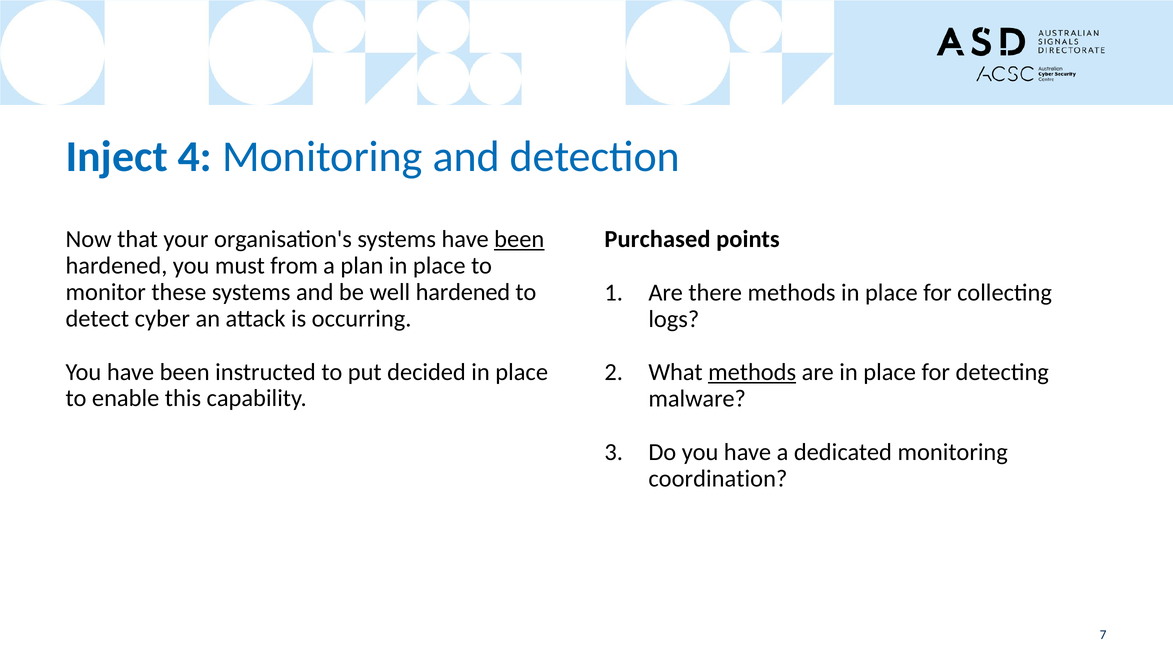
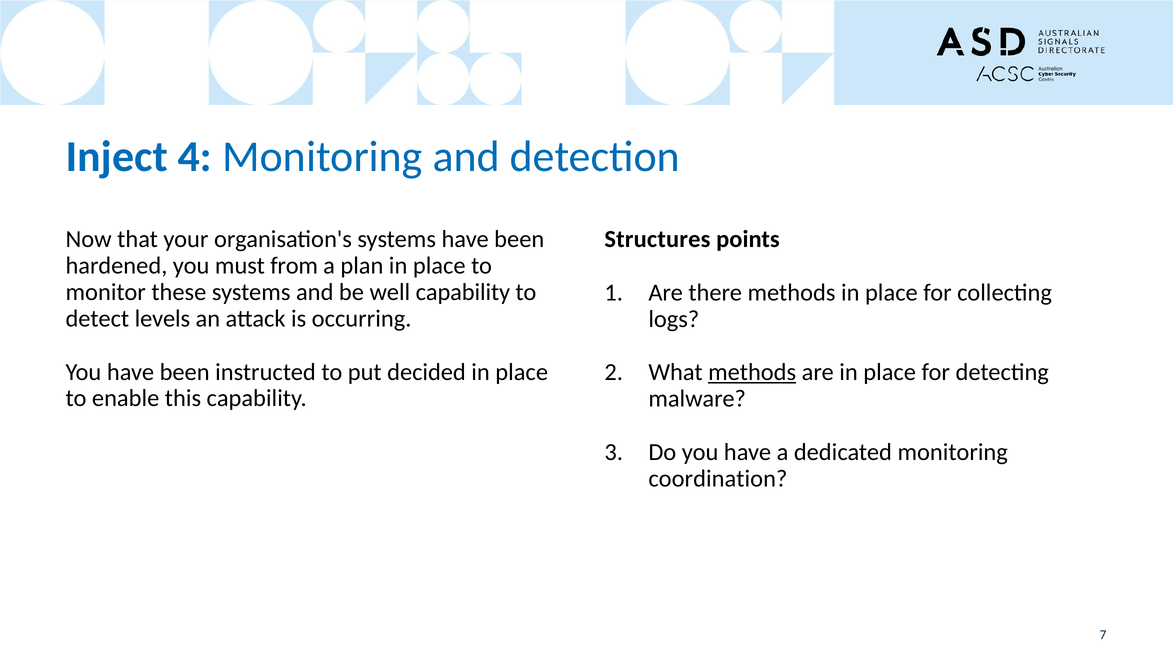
been at (519, 239) underline: present -> none
Purchased: Purchased -> Structures
well hardened: hardened -> capability
cyber: cyber -> levels
